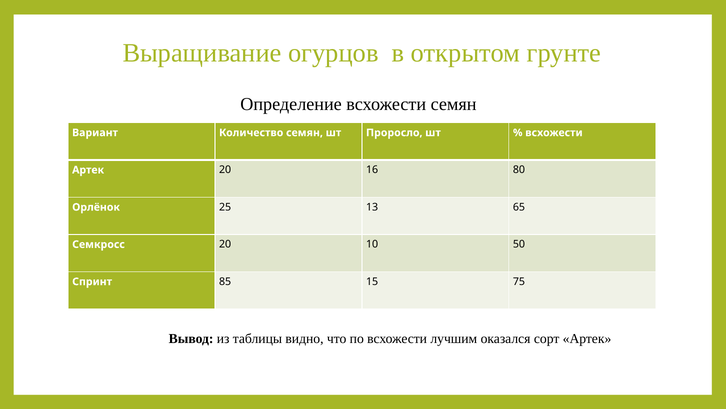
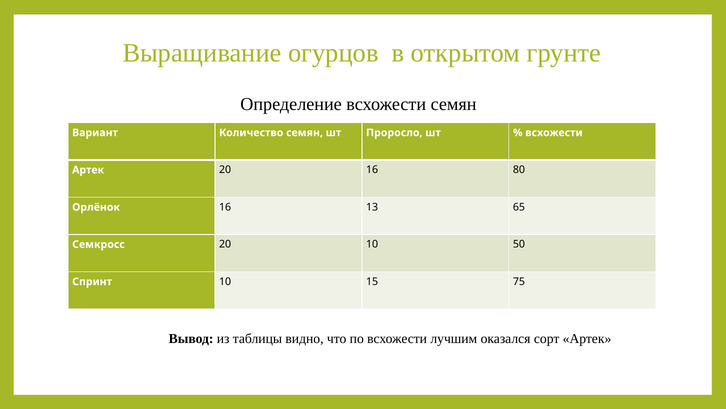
Орлёнок 25: 25 -> 16
Спринт 85: 85 -> 10
